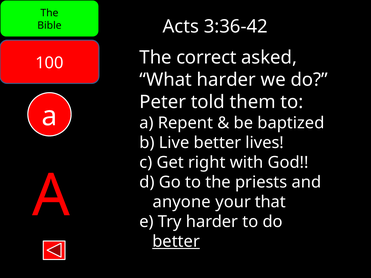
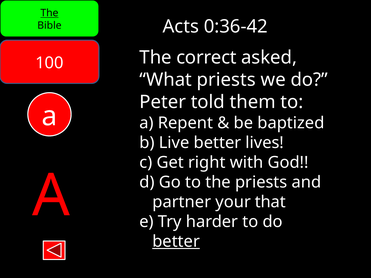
The at (49, 13) underline: none -> present
3:36-42: 3:36-42 -> 0:36-42
What harder: harder -> priests
anyone: anyone -> partner
